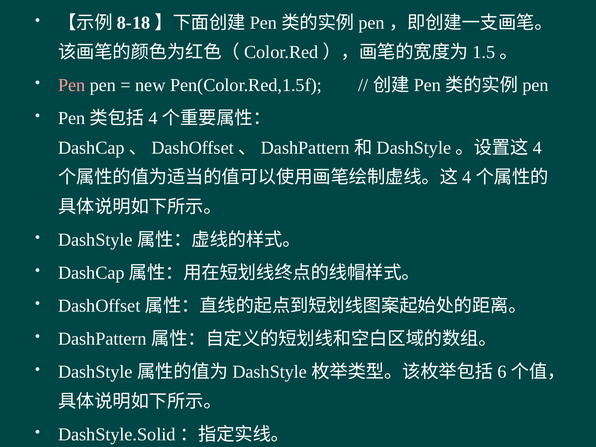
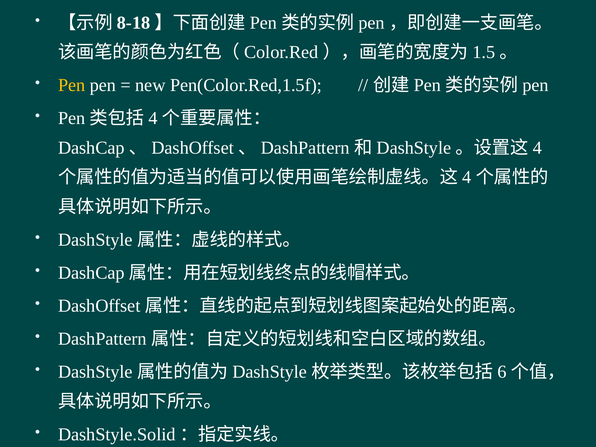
Pen at (72, 85) colour: pink -> yellow
